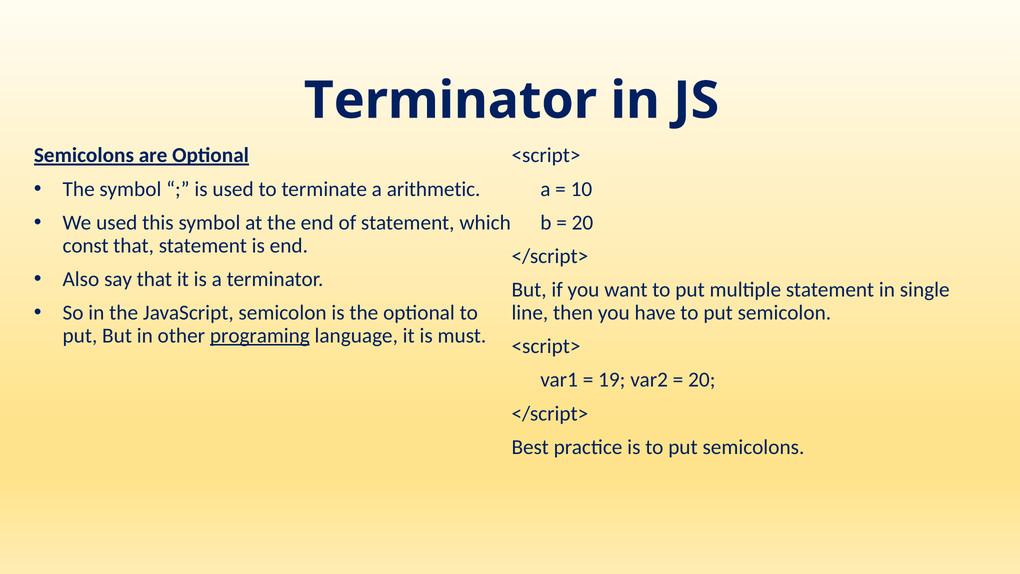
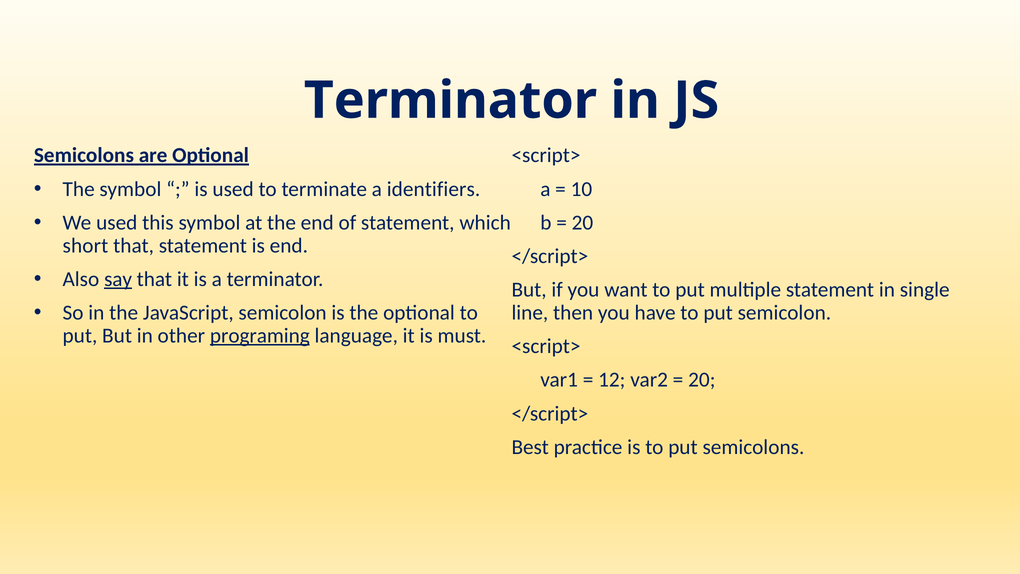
arithmetic: arithmetic -> identifiers
const: const -> short
say underline: none -> present
19: 19 -> 12
